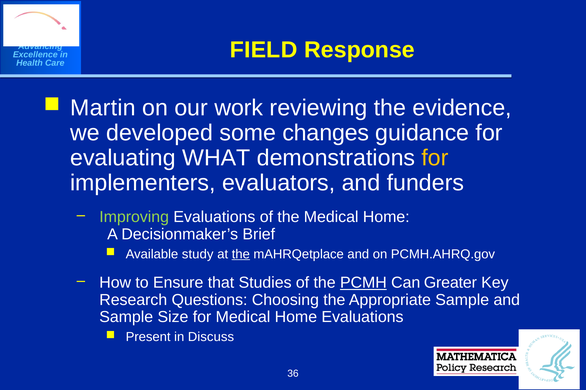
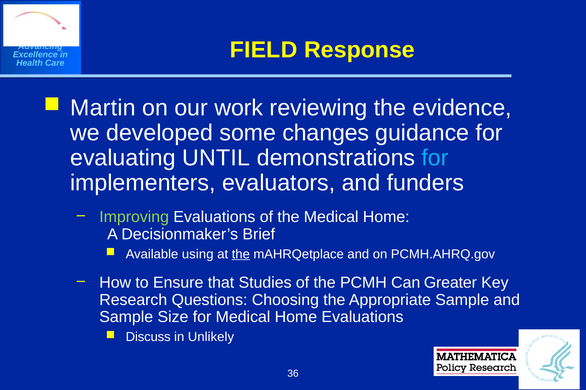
WHAT: WHAT -> UNTIL
for at (435, 158) colour: yellow -> light blue
study: study -> using
PCMH underline: present -> none
Present: Present -> Discuss
Discuss: Discuss -> Unlikely
